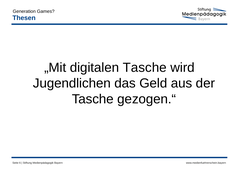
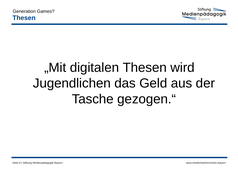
digitalen Tasche: Tasche -> Thesen
